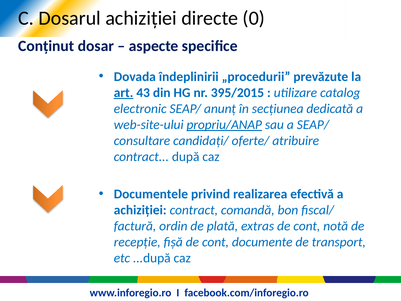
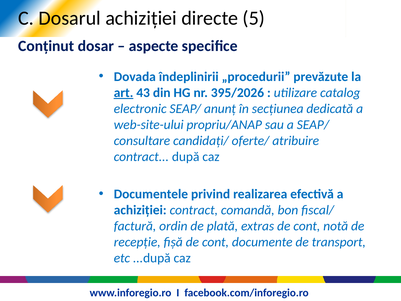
0: 0 -> 5
395/2015: 395/2015 -> 395/2026
propriu/ANAP underline: present -> none
